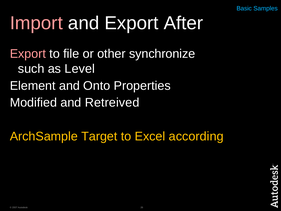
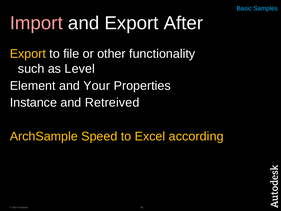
Export at (28, 54) colour: pink -> yellow
synchronize: synchronize -> functionality
Onto: Onto -> Your
Modified: Modified -> Instance
Target: Target -> Speed
